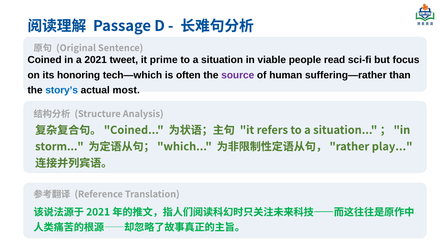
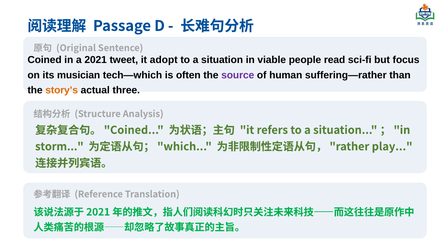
prime: prime -> adopt
honoring: honoring -> musician
story’s colour: blue -> orange
most: most -> three
